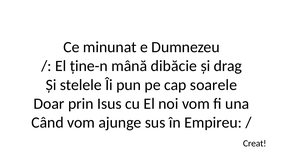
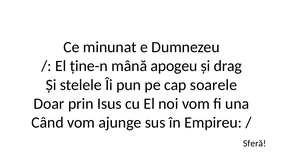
dibăcie: dibăcie -> apogeu
Creat: Creat -> Sferă
